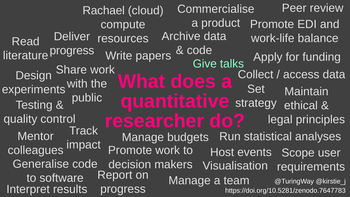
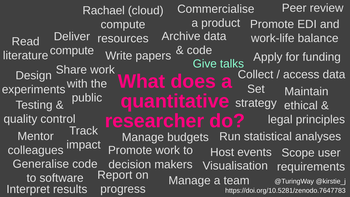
progress at (72, 51): progress -> compute
